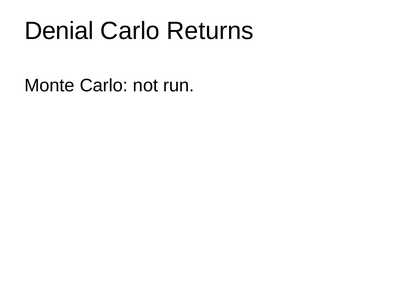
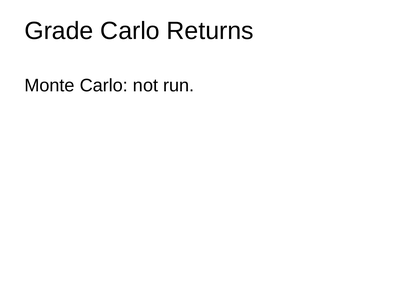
Denial: Denial -> Grade
